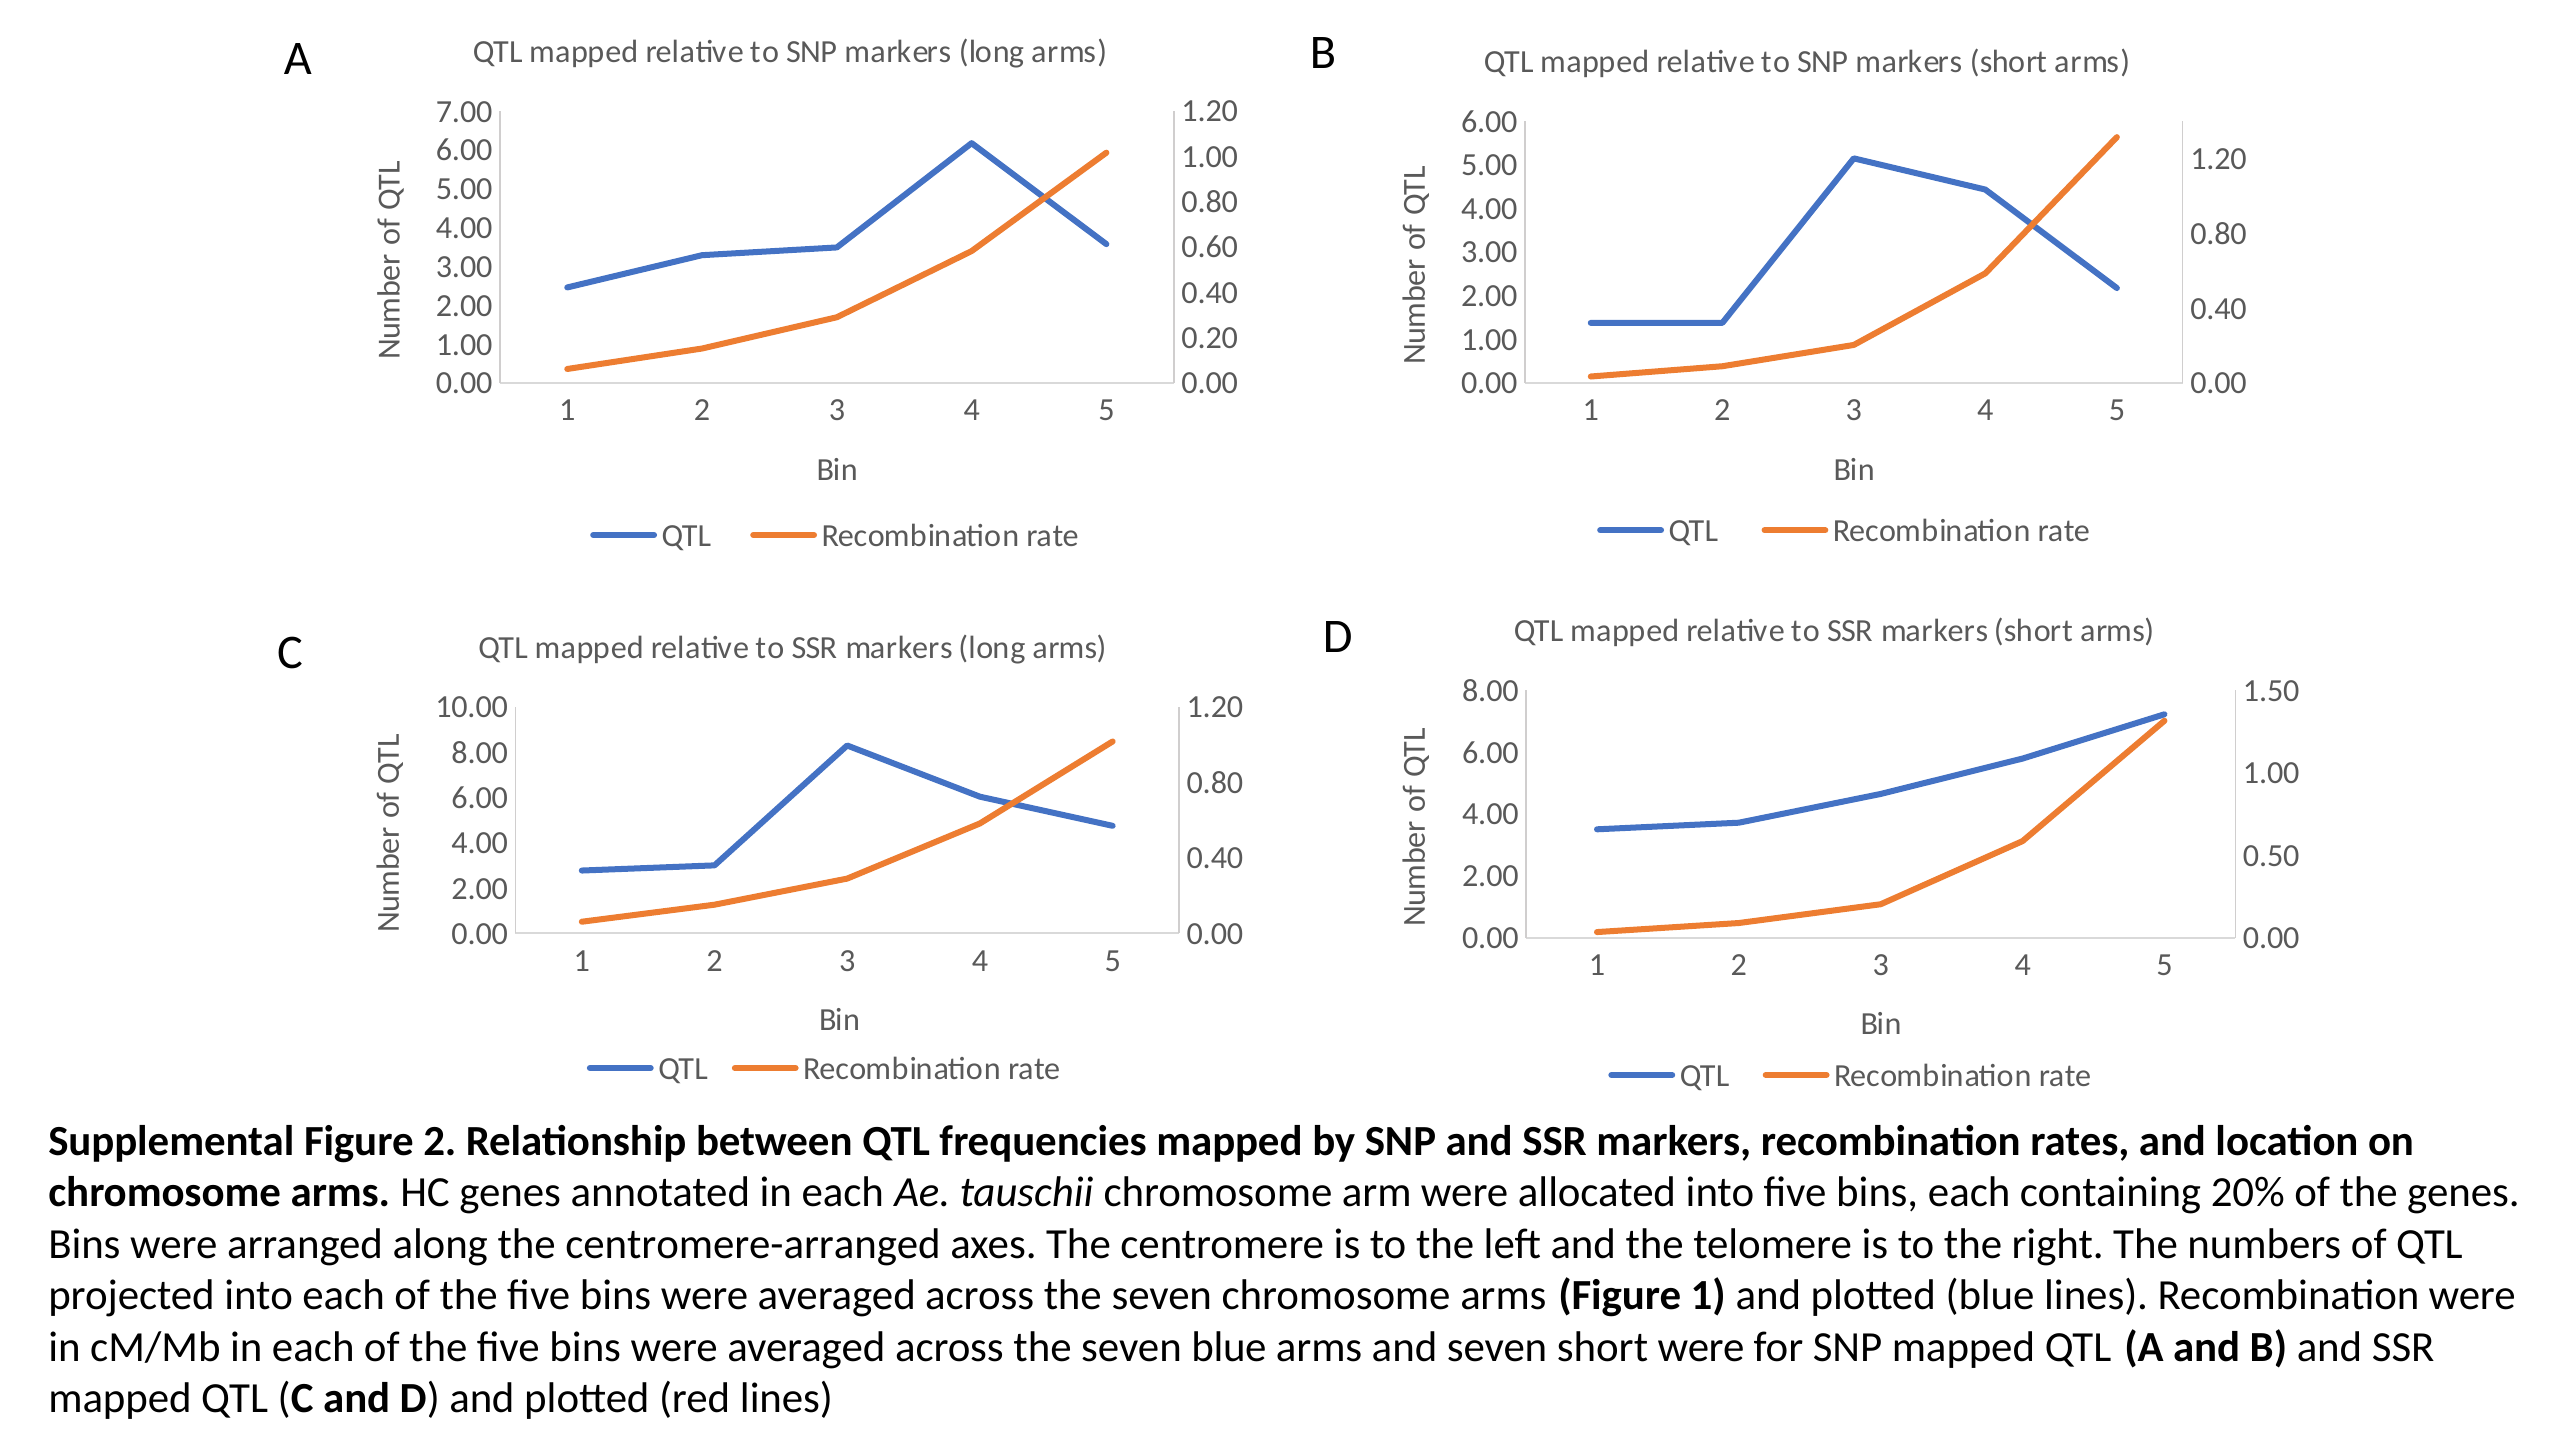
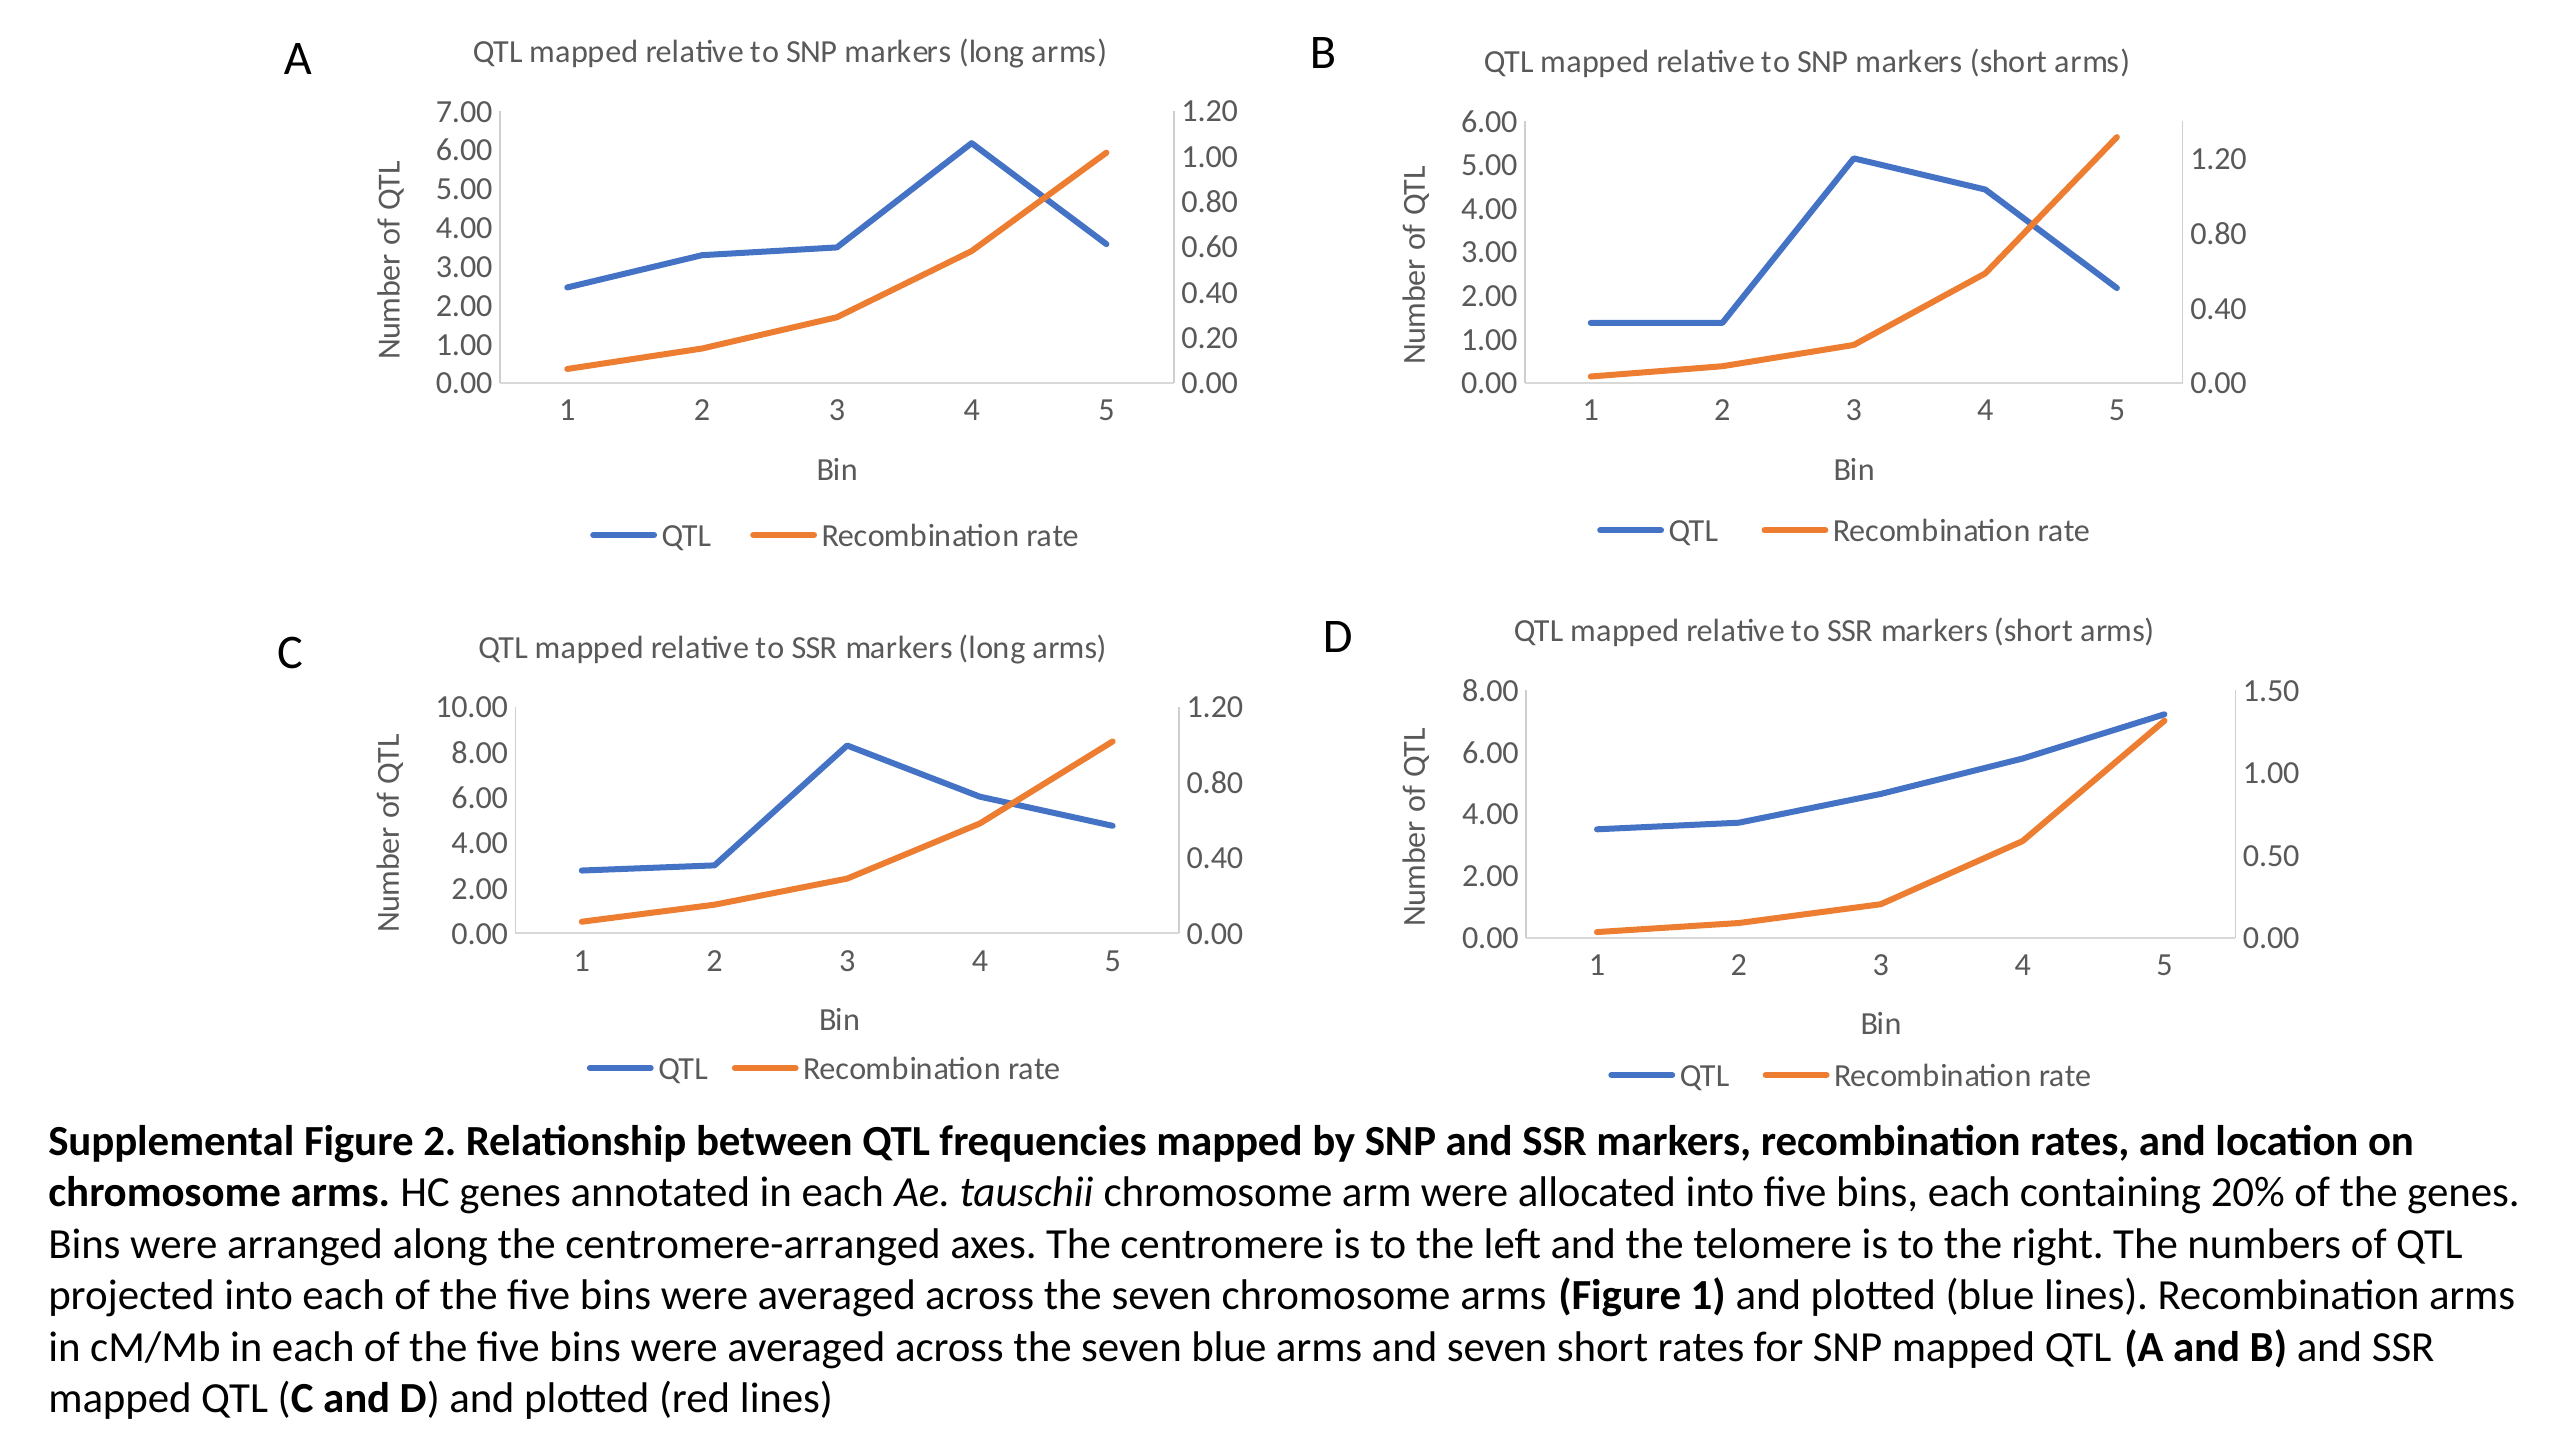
Recombination were: were -> arms
short were: were -> rates
